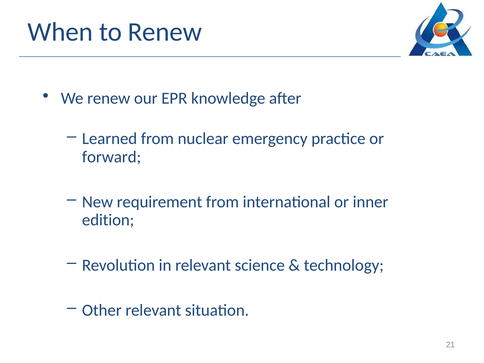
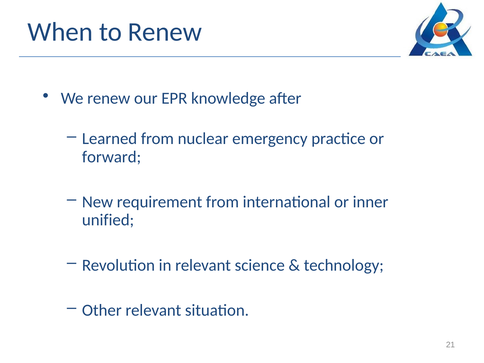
edition: edition -> unified
